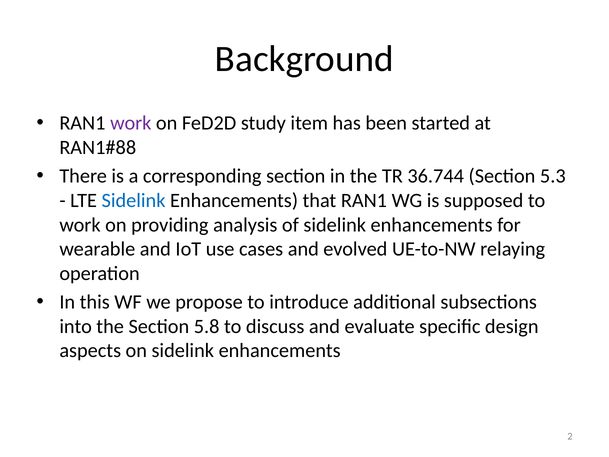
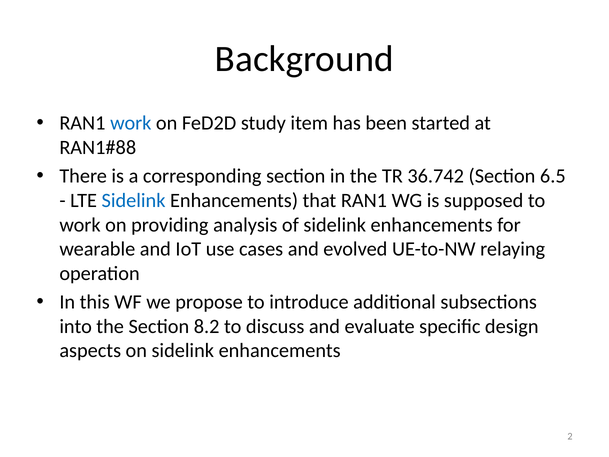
work at (131, 123) colour: purple -> blue
36.744: 36.744 -> 36.742
5.3: 5.3 -> 6.5
5.8: 5.8 -> 8.2
